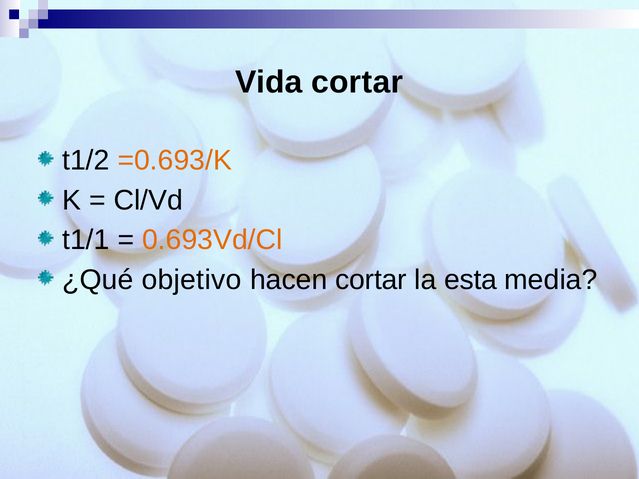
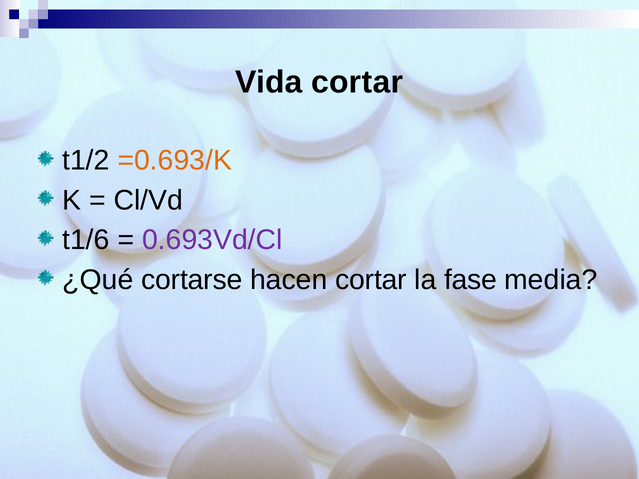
t1/1: t1/1 -> t1/6
0.693Vd/Cl colour: orange -> purple
objetivo: objetivo -> cortarse
esta: esta -> fase
